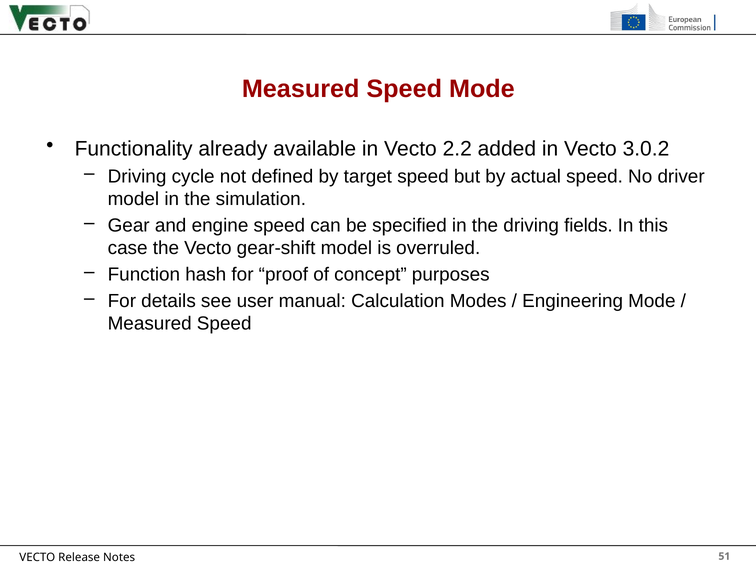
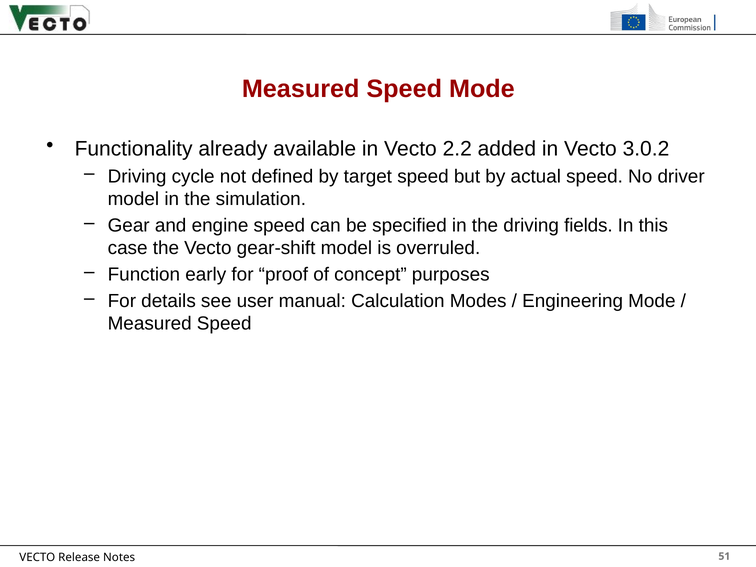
hash: hash -> early
